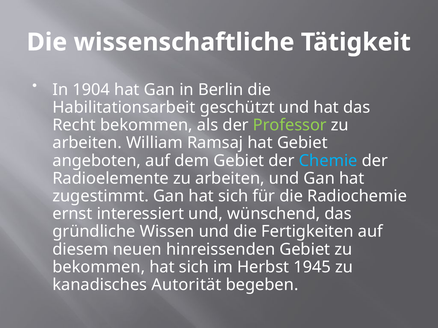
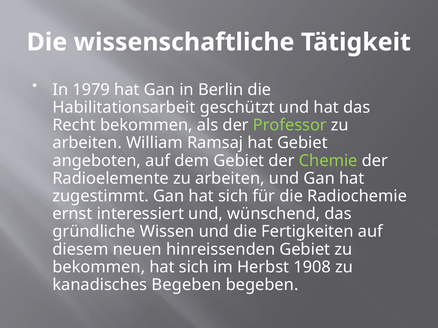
1904: 1904 -> 1979
Chemie colour: light blue -> light green
1945: 1945 -> 1908
kanadisches Autorität: Autorität -> Begeben
